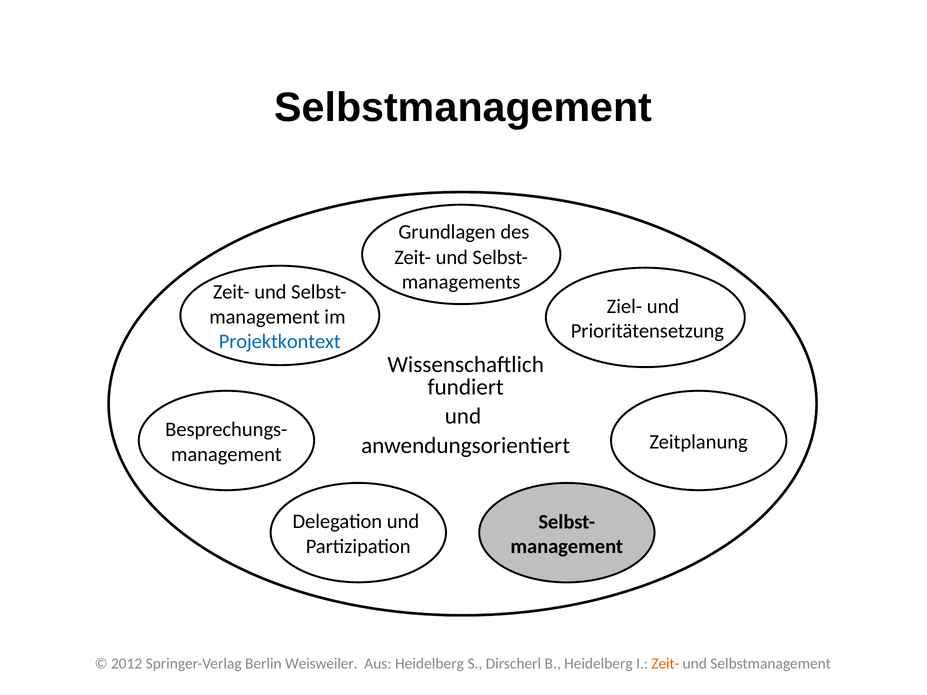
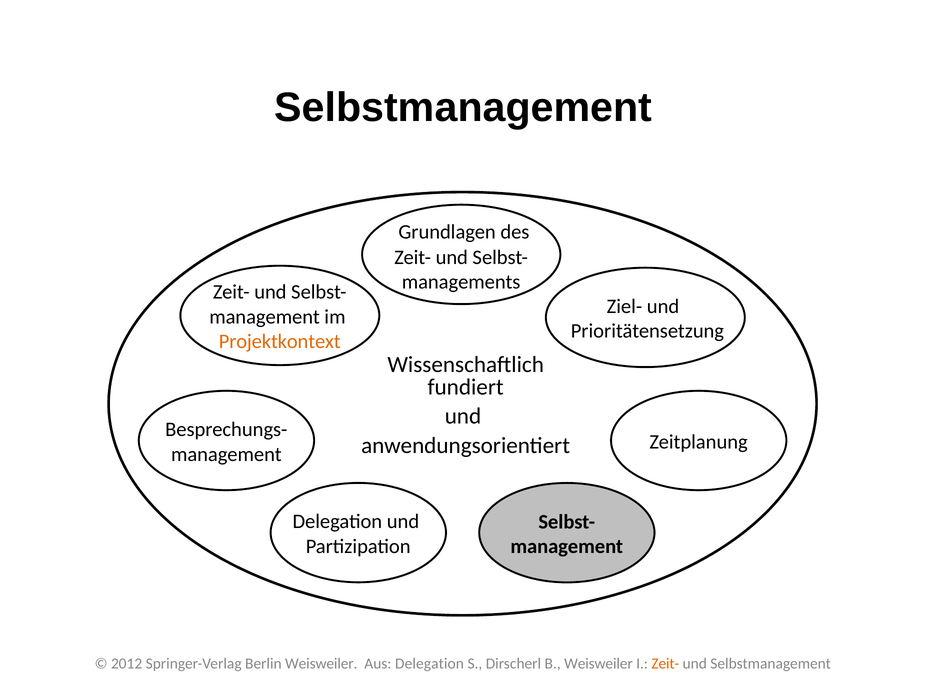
Projektkontext colour: blue -> orange
Aus Heidelberg: Heidelberg -> Delegation
B Heidelberg: Heidelberg -> Weisweiler
